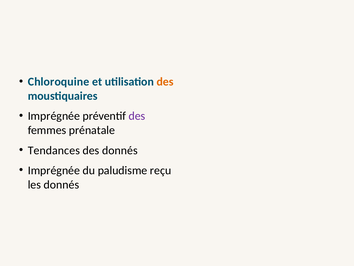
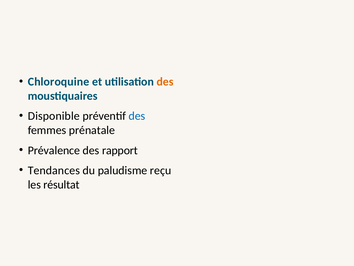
Imprégnée at (54, 116): Imprégnée -> Disponible
des at (137, 116) colour: purple -> blue
Tendances: Tendances -> Prévalence
des donnés: donnés -> rapport
Imprégnée at (54, 170): Imprégnée -> Tendances
les donnés: donnés -> résultat
